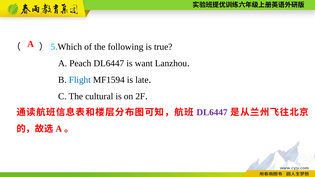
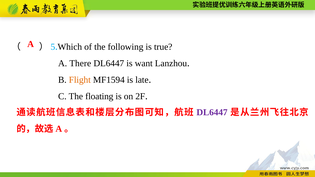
Peach: Peach -> There
Flight colour: blue -> orange
cultural: cultural -> floating
